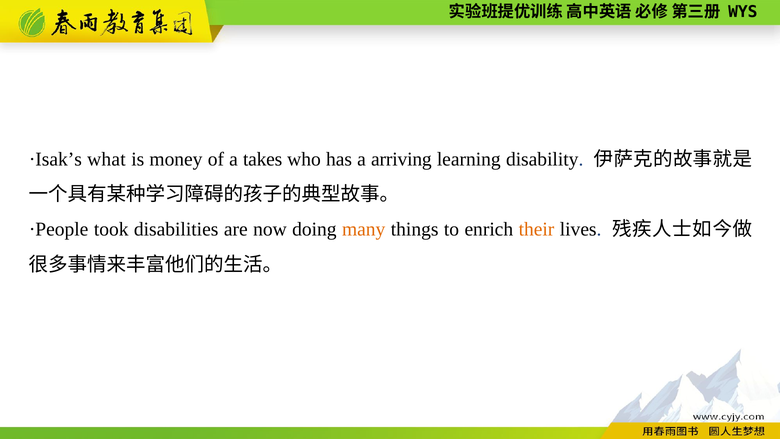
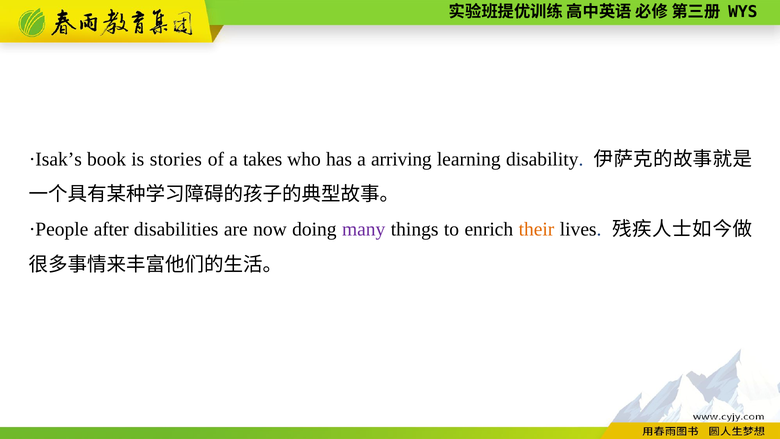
what: what -> book
money: money -> stories
took: took -> after
many colour: orange -> purple
